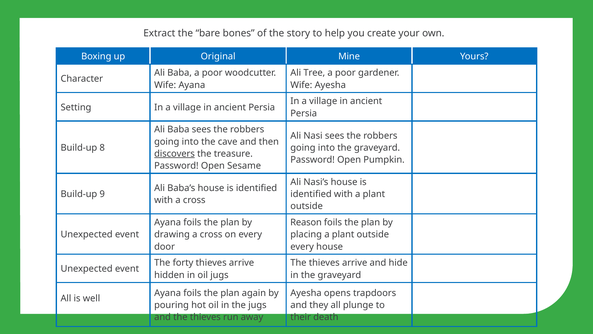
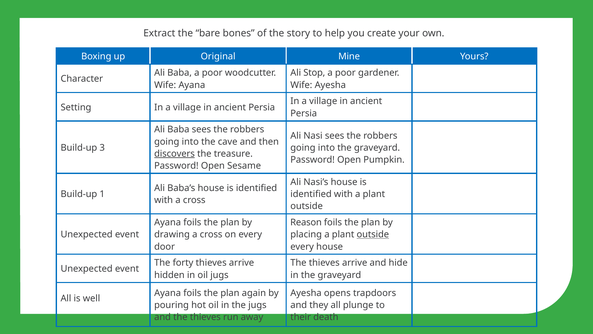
Tree: Tree -> Stop
8: 8 -> 3
9: 9 -> 1
outside at (373, 234) underline: none -> present
